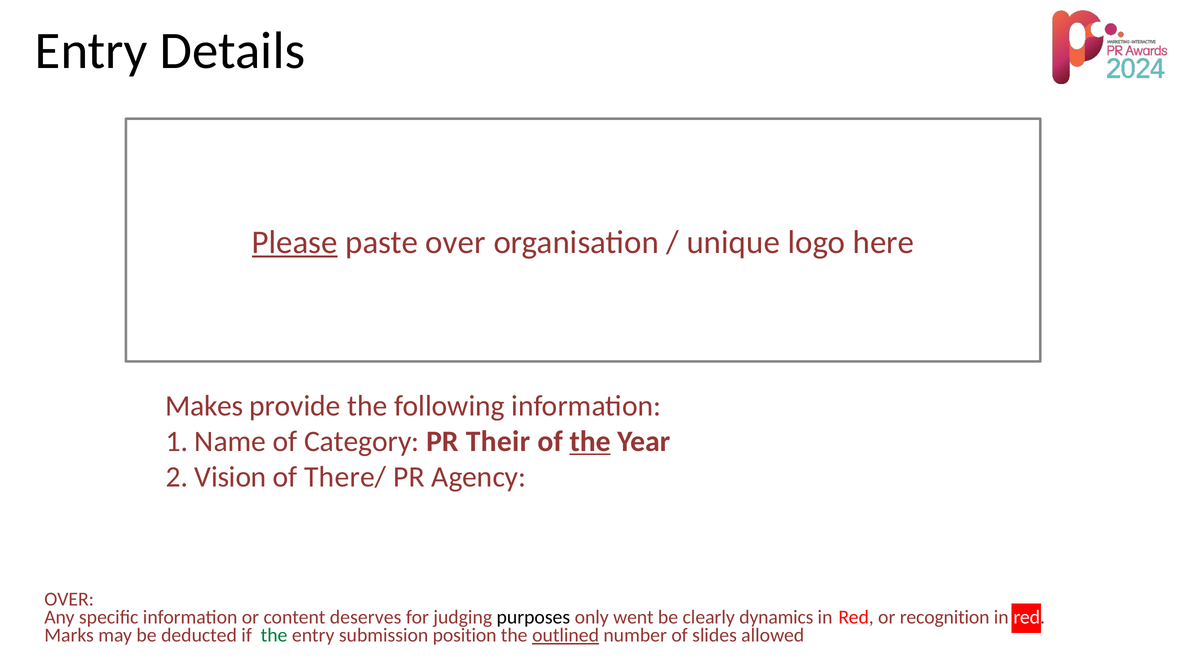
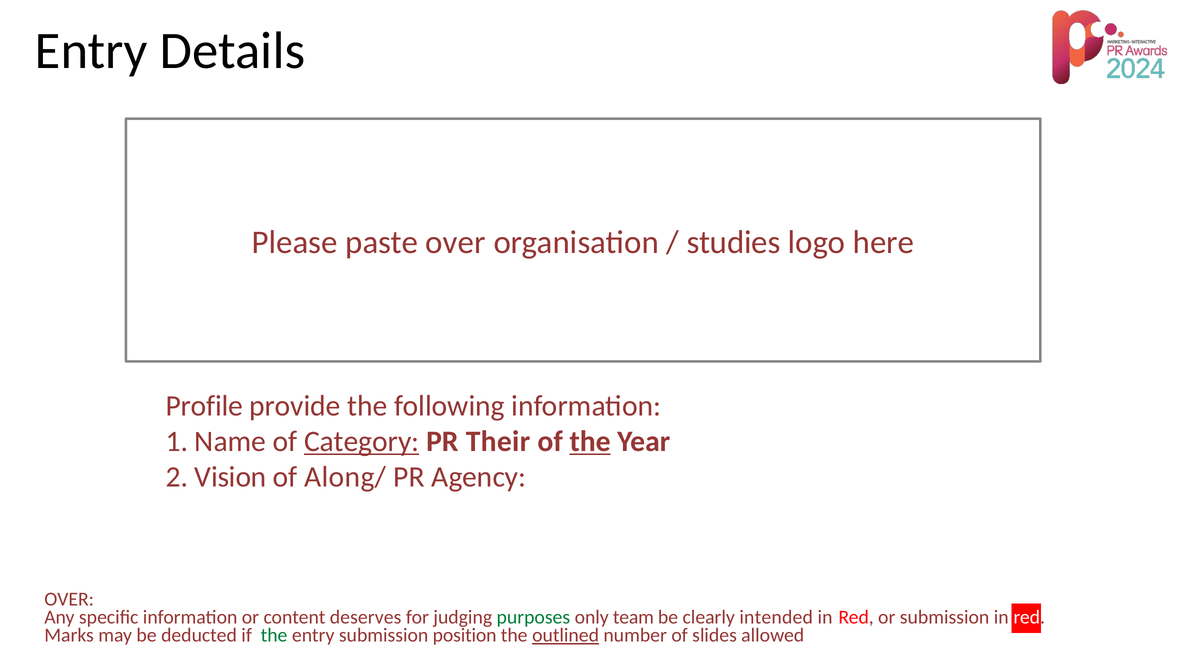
Please underline: present -> none
unique: unique -> studies
Makes: Makes -> Profile
Category underline: none -> present
There/: There/ -> Along/
purposes colour: black -> green
went: went -> team
dynamics: dynamics -> intended
or recognition: recognition -> submission
